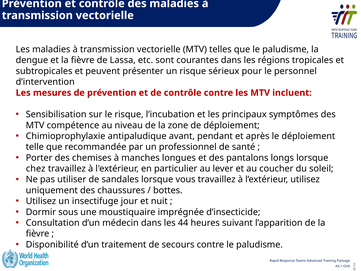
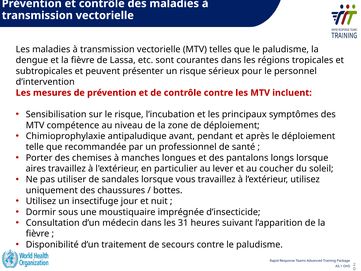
chez: chez -> aires
44: 44 -> 31
